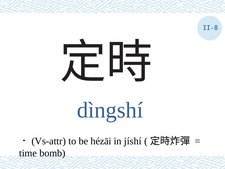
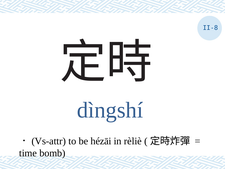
jíshí: jíshí -> rèliè
